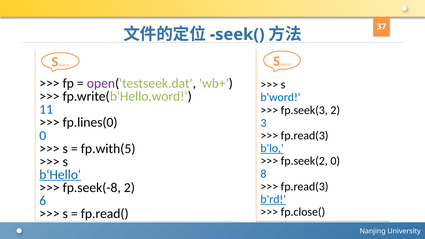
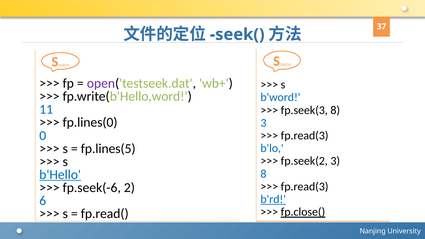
fp.seek(3 2: 2 -> 8
fp.with(5: fp.with(5 -> fp.lines(5
b'lo underline: present -> none
fp.seek(2 0: 0 -> 3
fp.seek(-8: fp.seek(-8 -> fp.seek(-6
fp.close( underline: none -> present
